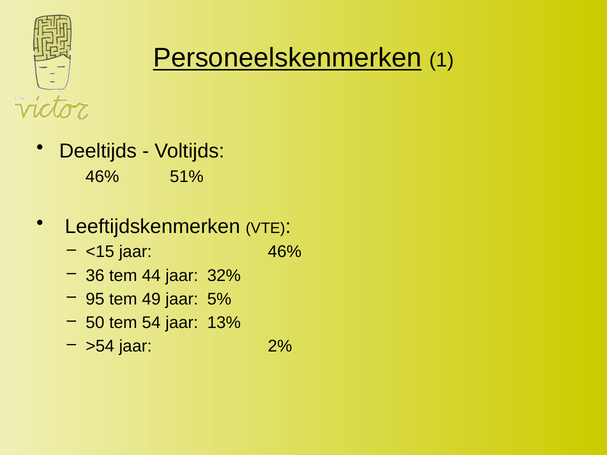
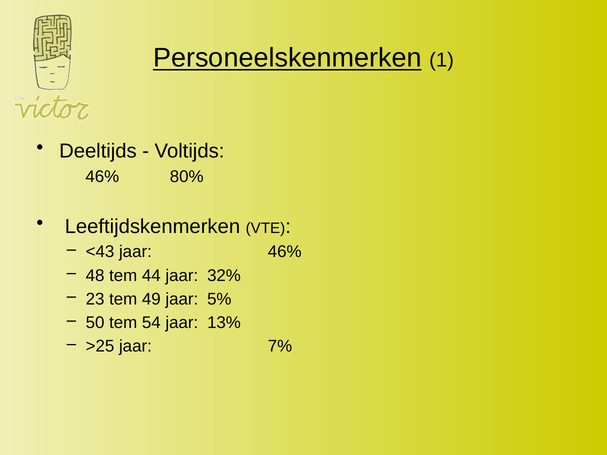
51%: 51% -> 80%
<15: <15 -> <43
36: 36 -> 48
95: 95 -> 23
>54: >54 -> >25
2%: 2% -> 7%
